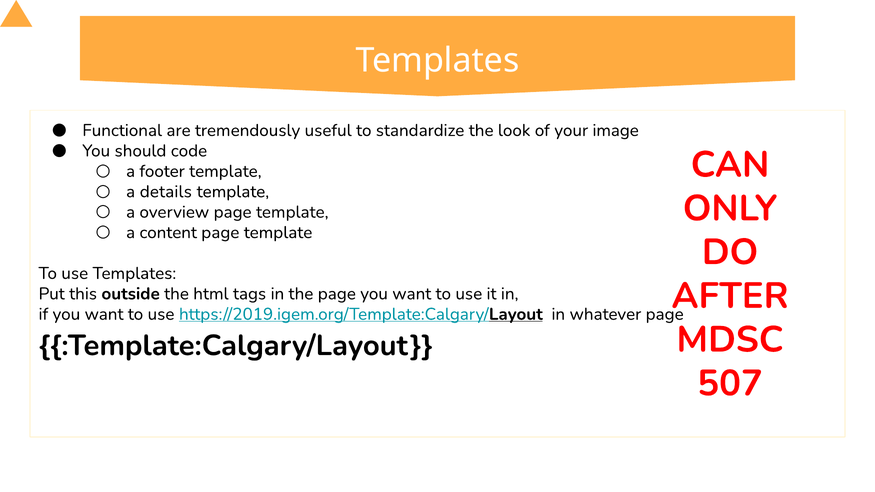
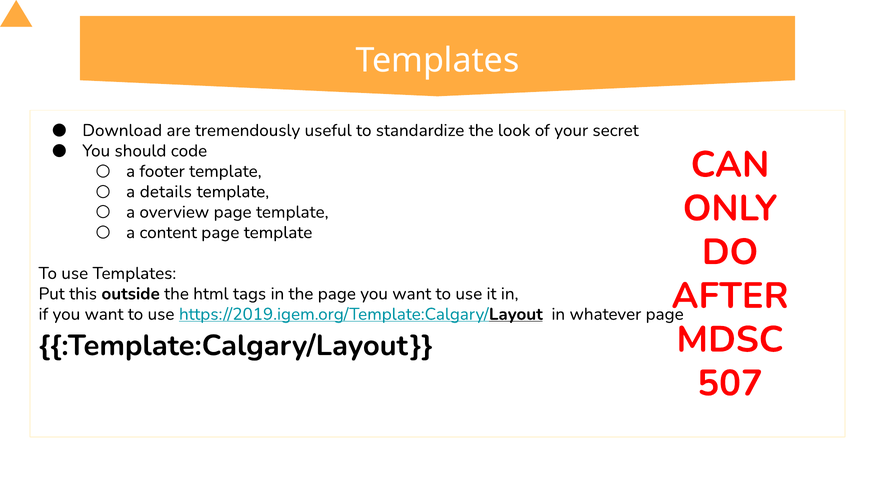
Functional: Functional -> Download
image: image -> secret
